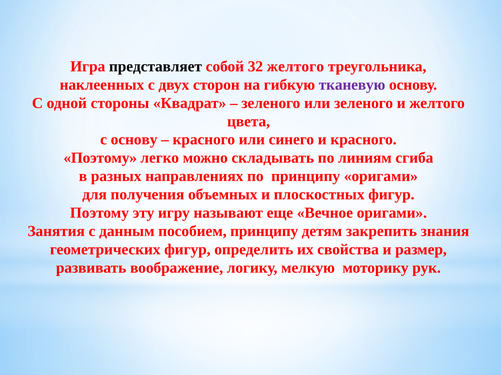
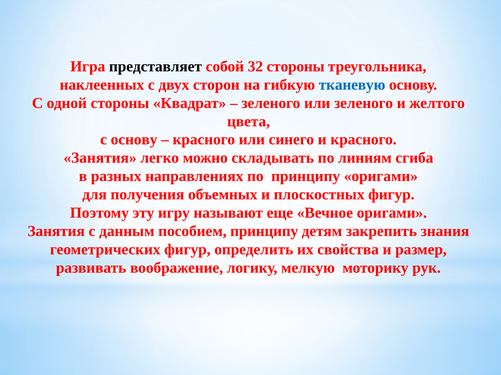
32 желтого: желтого -> стороны
тканевую colour: purple -> blue
Поэтому at (100, 158): Поэтому -> Занятия
